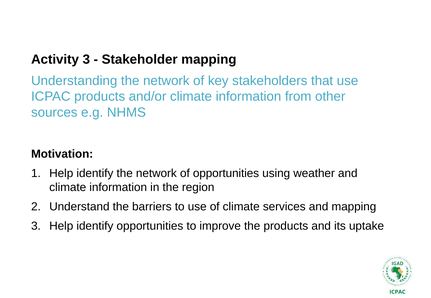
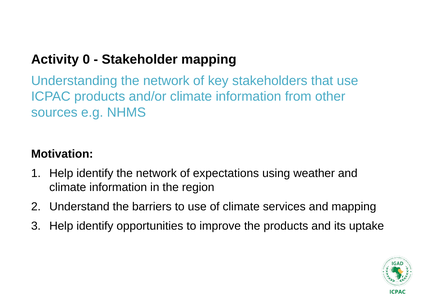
Activity 3: 3 -> 0
of opportunities: opportunities -> expectations
